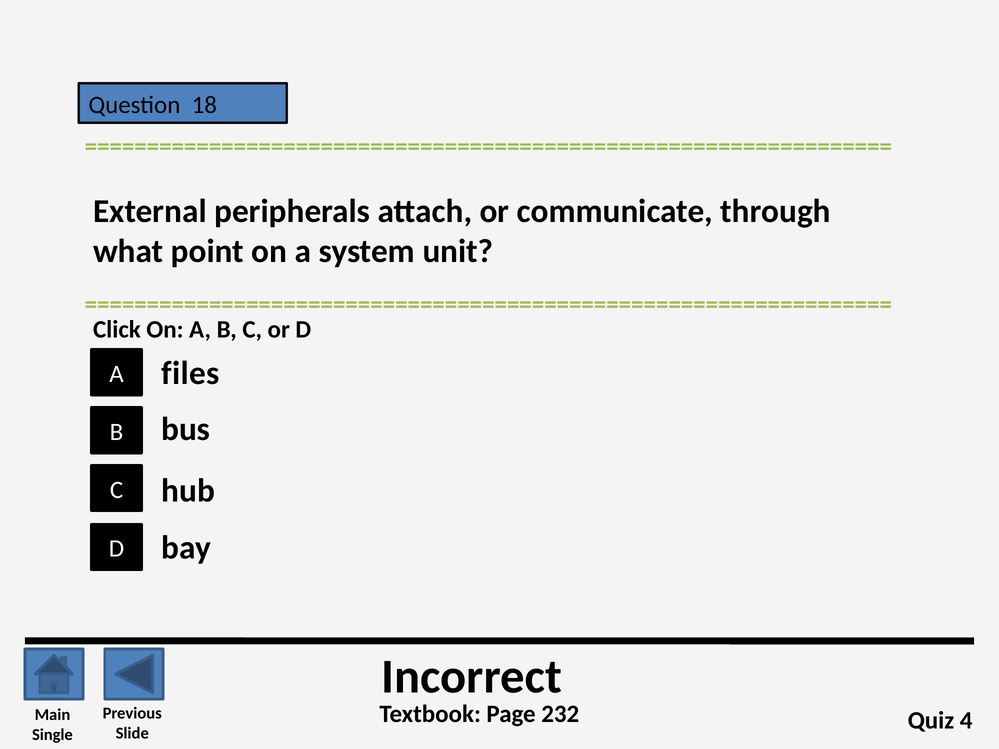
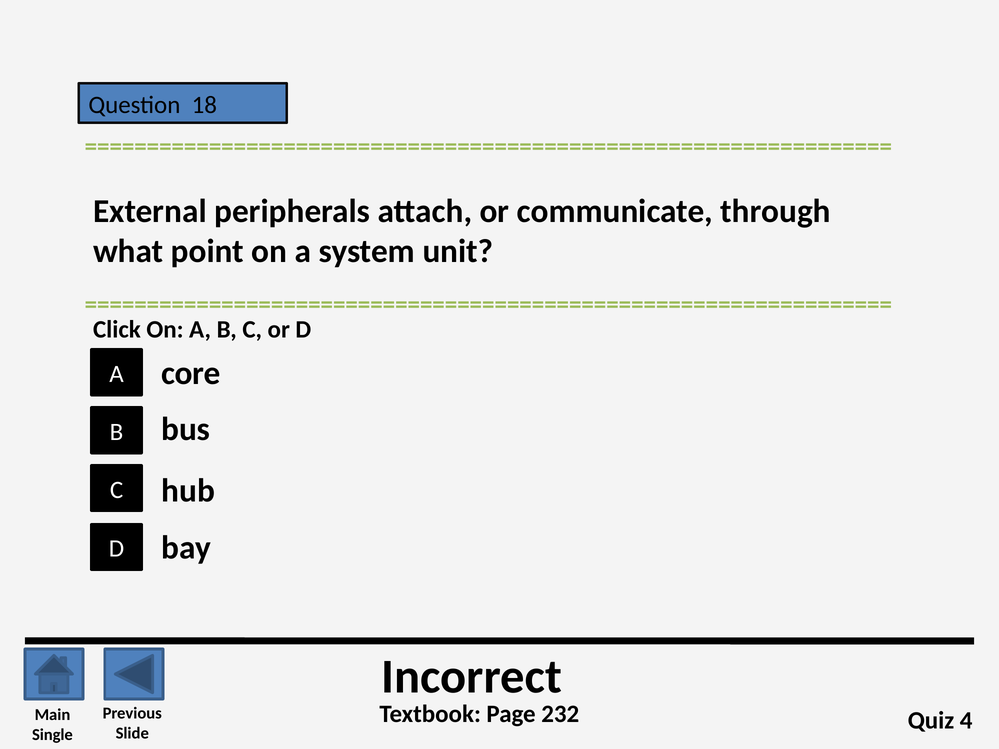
files: files -> core
